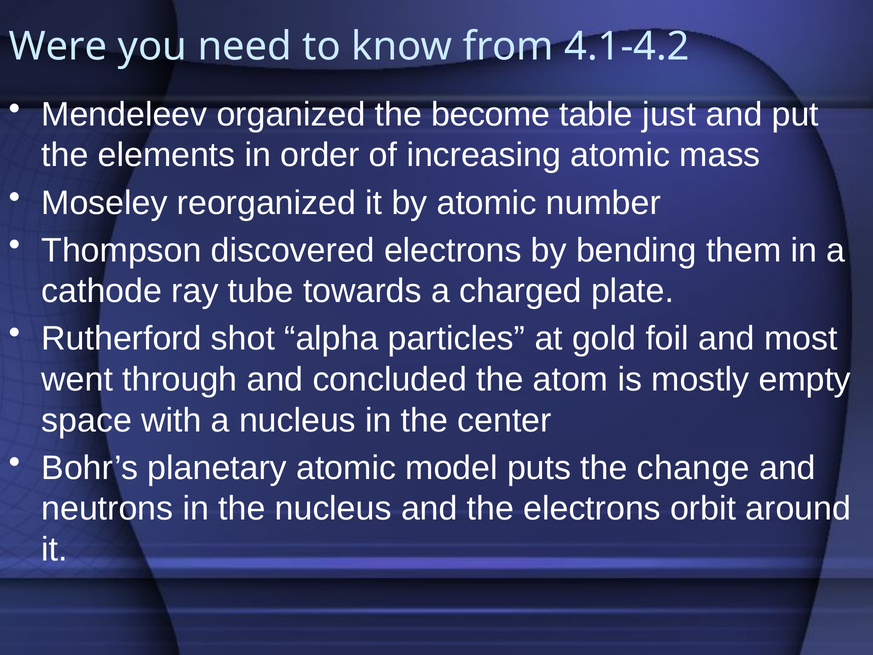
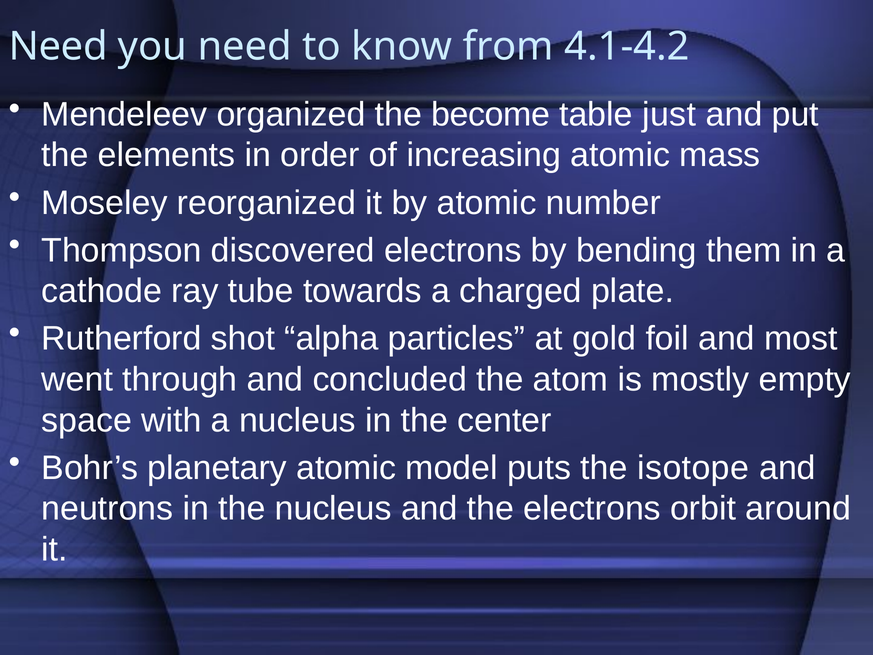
Were at (58, 46): Were -> Need
change: change -> isotope
